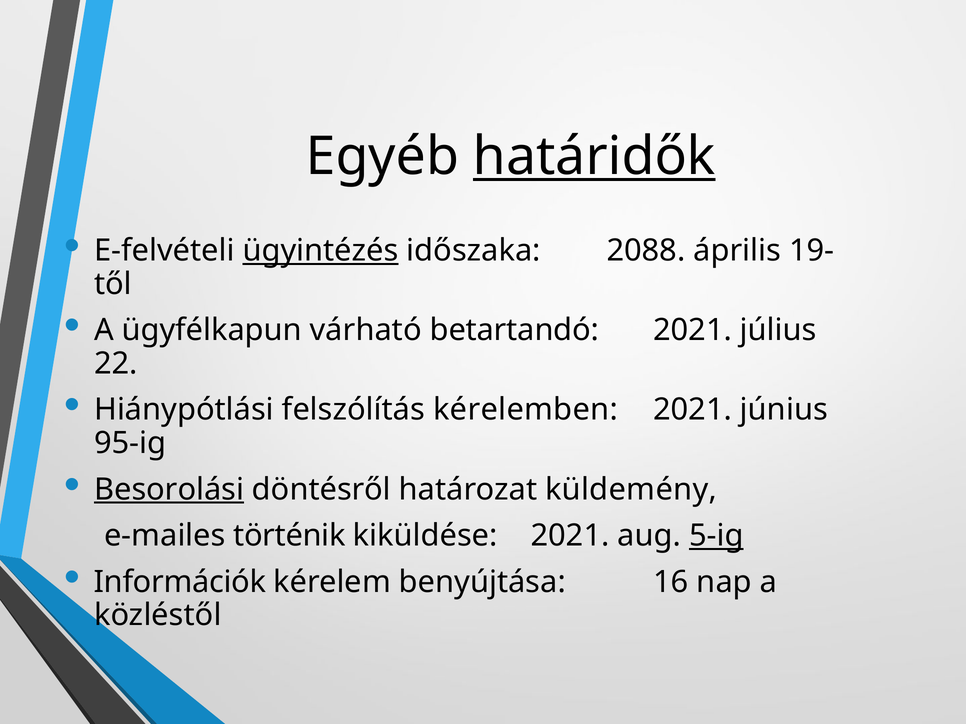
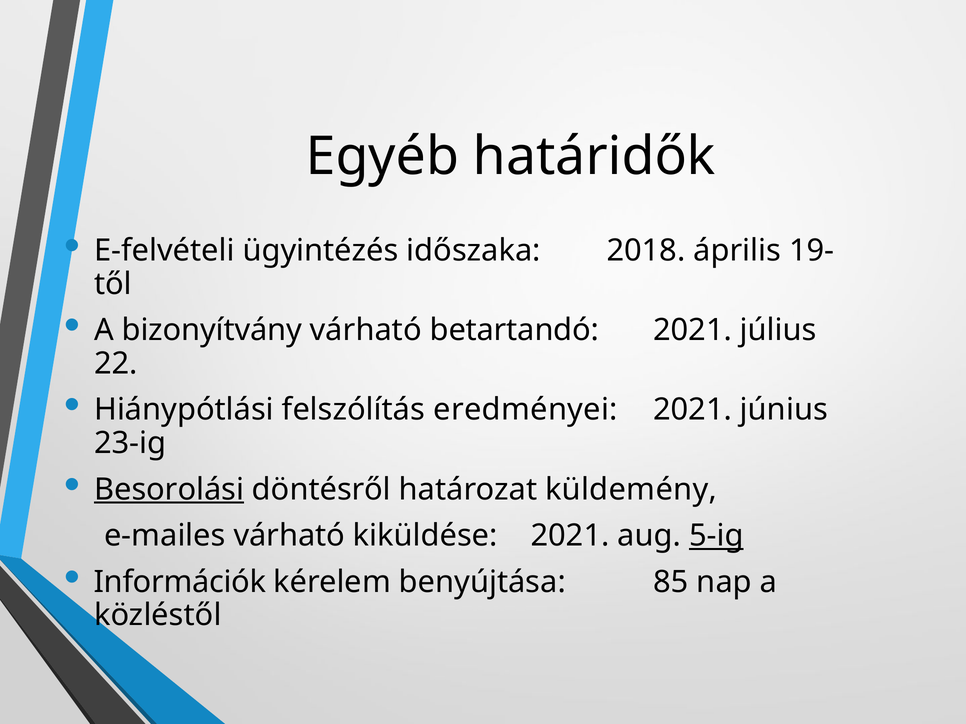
határidők underline: present -> none
ügyintézés underline: present -> none
2088: 2088 -> 2018
ügyfélkapun: ügyfélkapun -> bizonyítvány
kérelemben: kérelemben -> eredményei
95-ig: 95-ig -> 23-ig
e-mailes történik: történik -> várható
16: 16 -> 85
